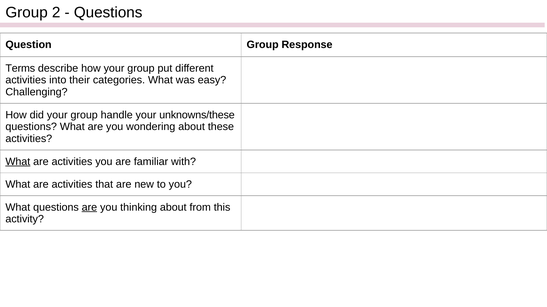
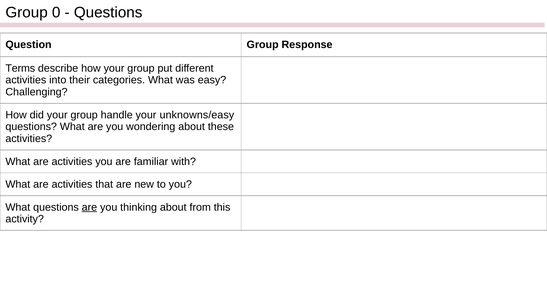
2: 2 -> 0
unknowns/these: unknowns/these -> unknowns/easy
What at (18, 162) underline: present -> none
